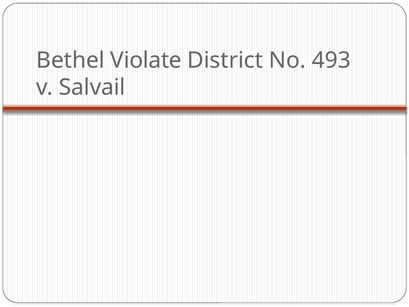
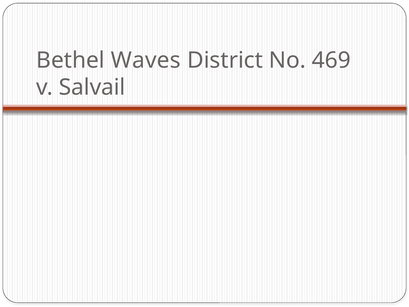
Violate: Violate -> Waves
493: 493 -> 469
